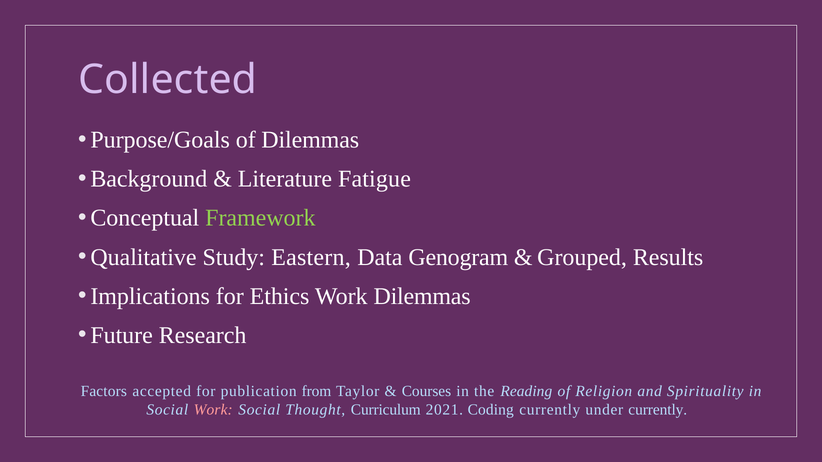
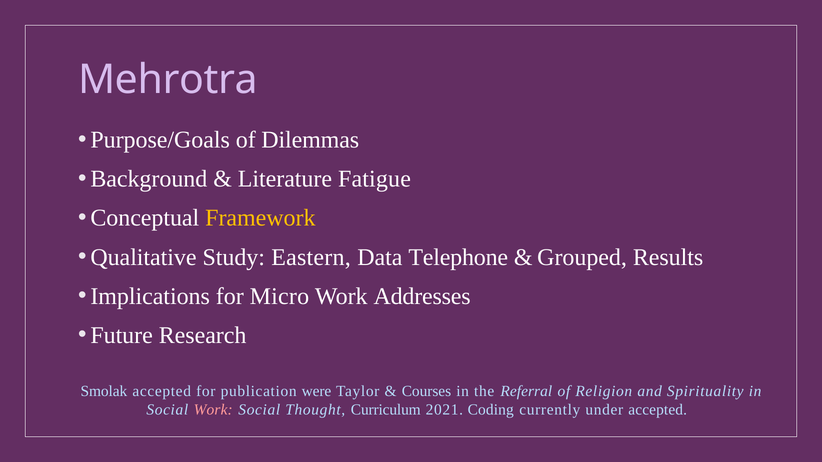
Collected: Collected -> Mehrotra
Framework colour: light green -> yellow
Genogram: Genogram -> Telephone
Ethics: Ethics -> Micro
Work Dilemmas: Dilemmas -> Addresses
Factors: Factors -> Smolak
from: from -> were
Reading: Reading -> Referral
under currently: currently -> accepted
